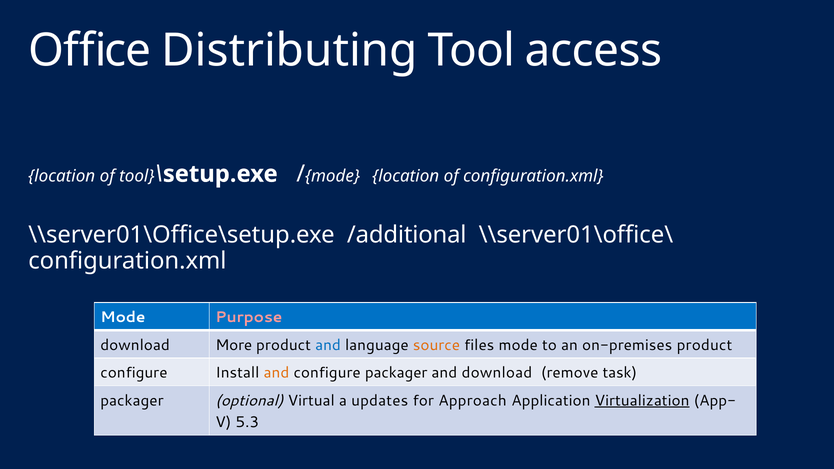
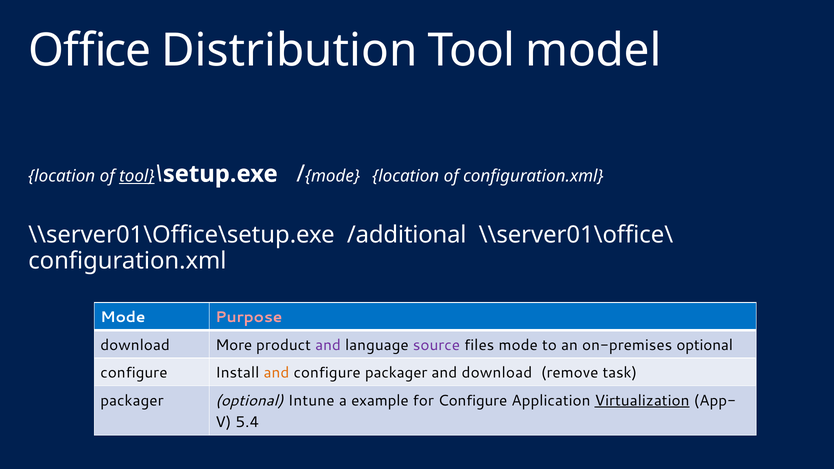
Distributing: Distributing -> Distribution
access: access -> model
tool at (137, 176) underline: none -> present
and at (328, 345) colour: blue -> purple
source colour: orange -> purple
on-premises product: product -> optional
Virtual: Virtual -> Intune
updates: updates -> example
for Approach: Approach -> Configure
5.3: 5.3 -> 5.4
